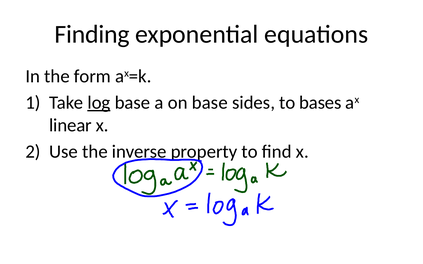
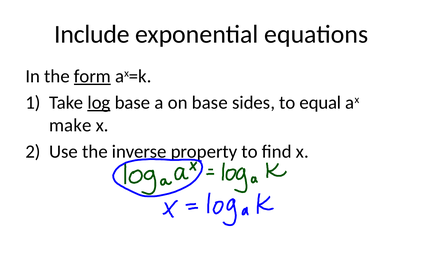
Finding: Finding -> Include
form underline: none -> present
bases: bases -> equal
linear: linear -> make
